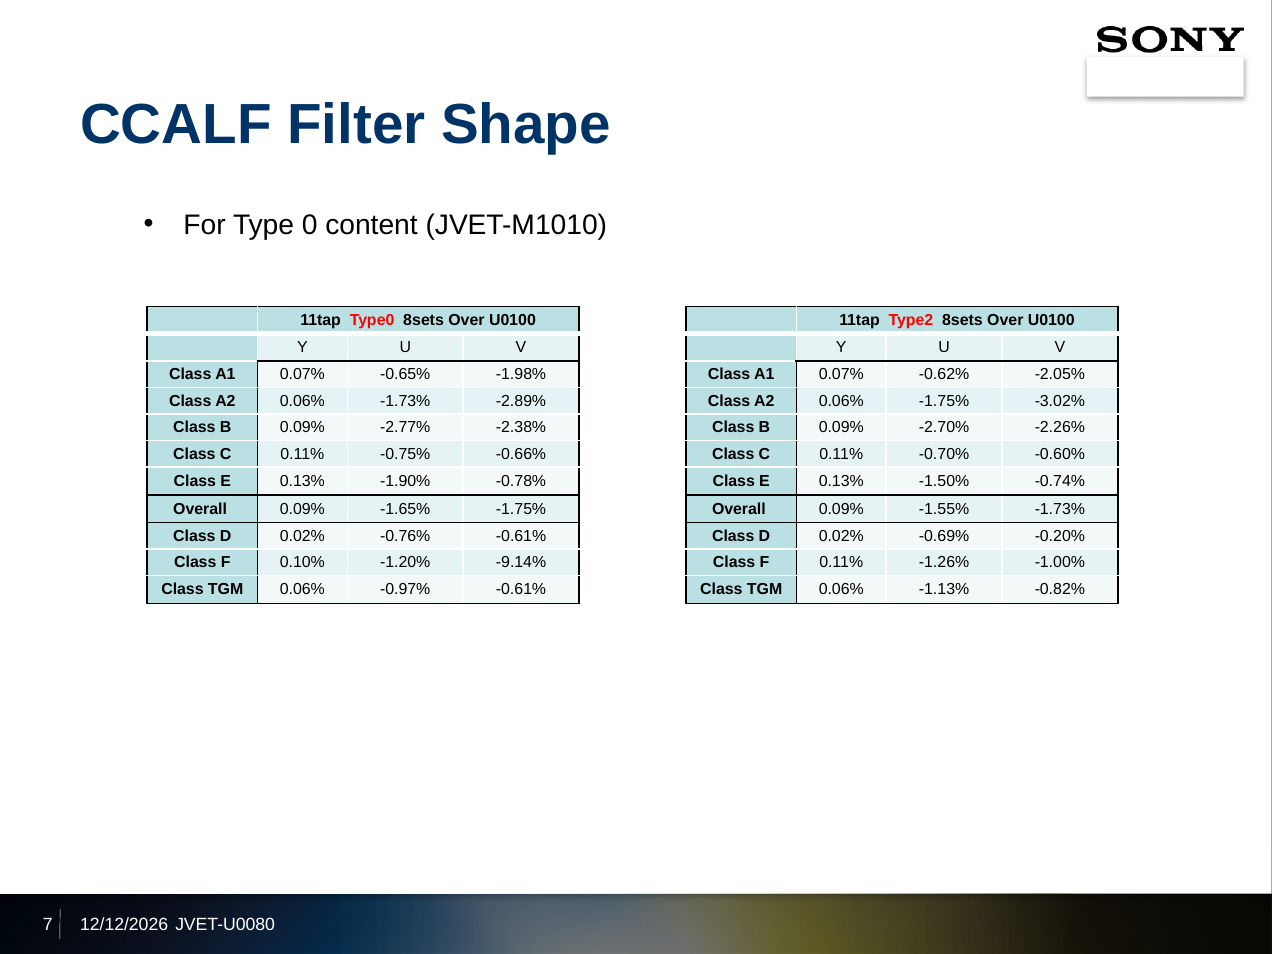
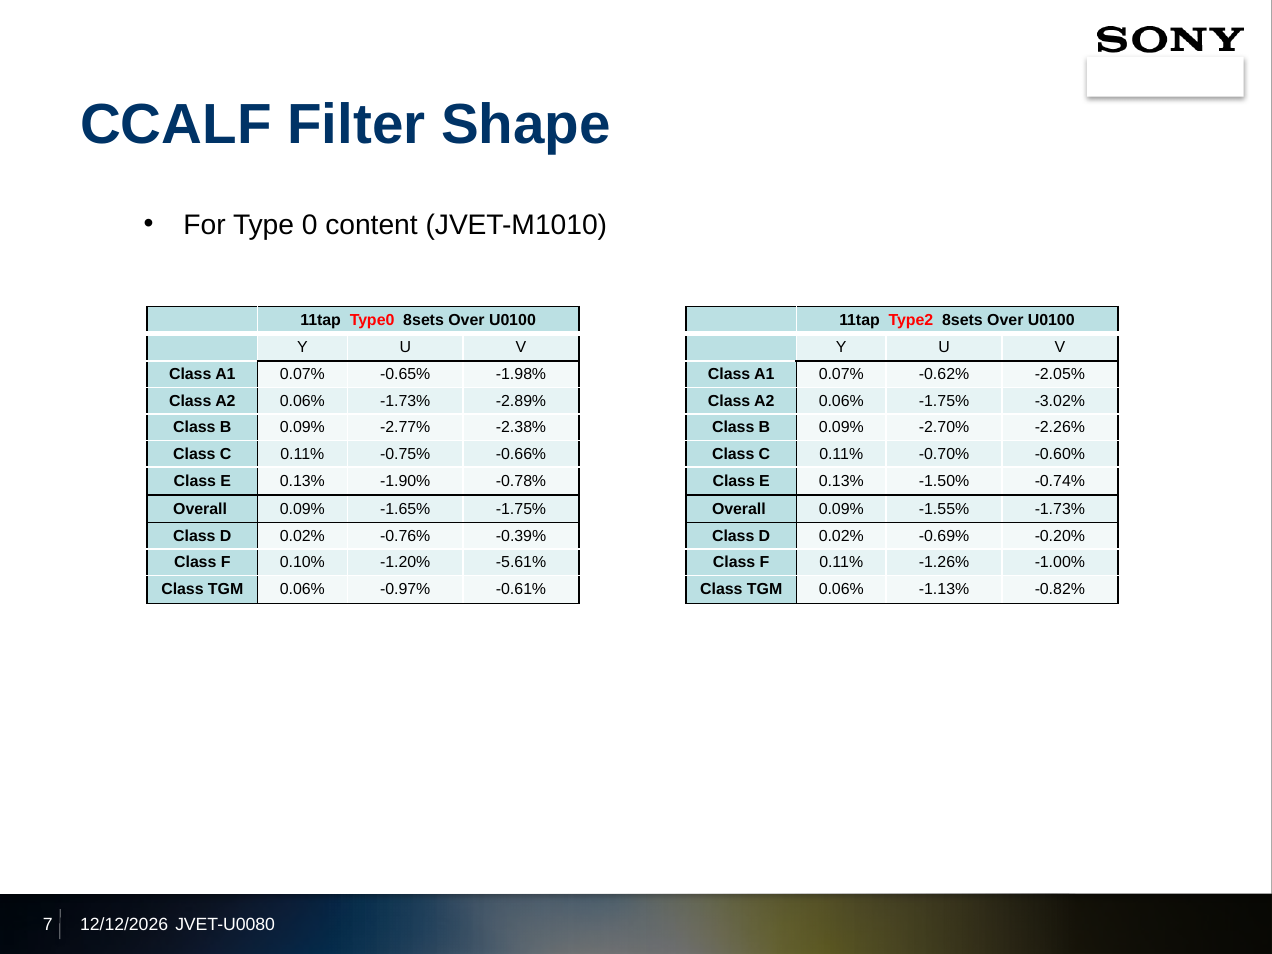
-0.76% -0.61%: -0.61% -> -0.39%
-9.14%: -9.14% -> -5.61%
